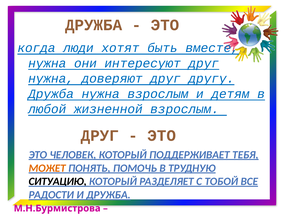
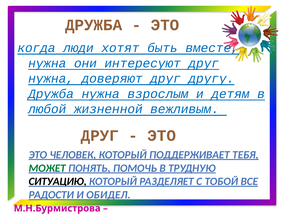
жизненной взрослым: взрослым -> вежливым
МОЖЕТ colour: orange -> green
И ДРУЖБА: ДРУЖБА -> ОБИДЕЛ
